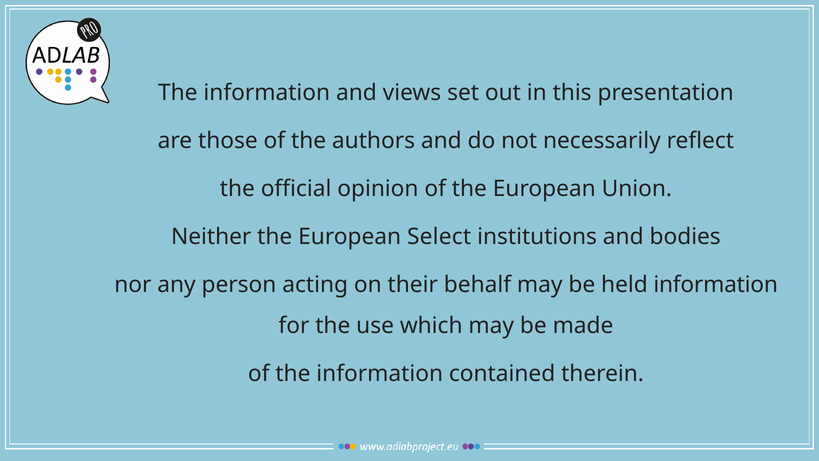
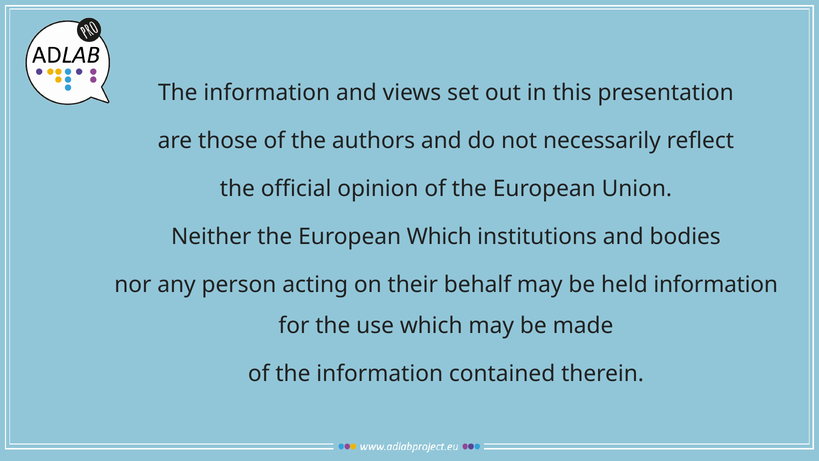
European Select: Select -> Which
